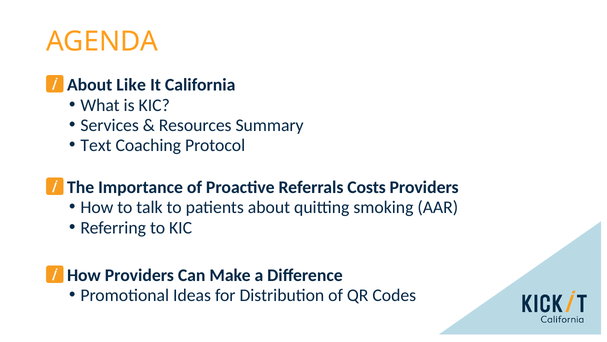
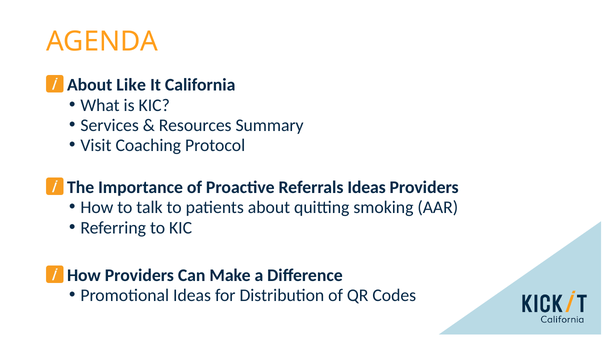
Text: Text -> Visit
Referrals Costs: Costs -> Ideas
